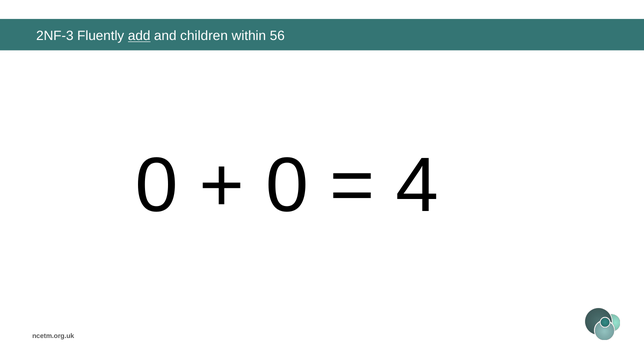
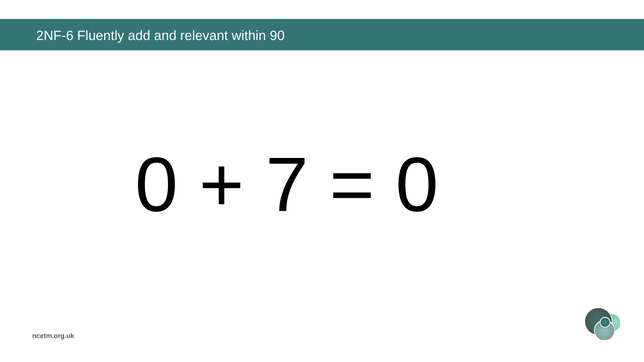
2NF-3: 2NF-3 -> 2NF-6
add underline: present -> none
children: children -> relevant
56: 56 -> 90
0 at (287, 186): 0 -> 7
4 at (417, 186): 4 -> 0
